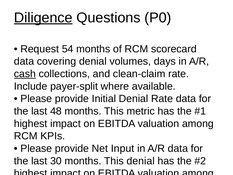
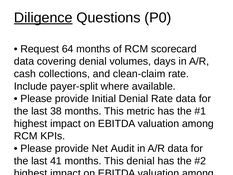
54: 54 -> 64
cash at (25, 74) underline: present -> none
48: 48 -> 38
Input: Input -> Audit
30: 30 -> 41
